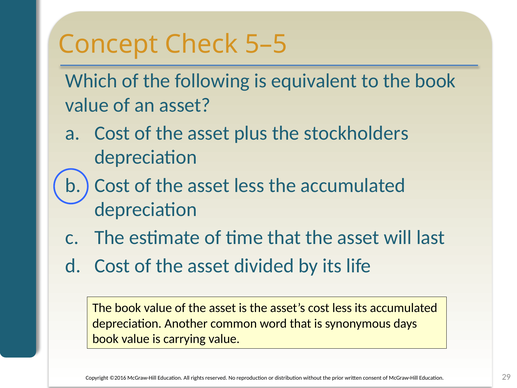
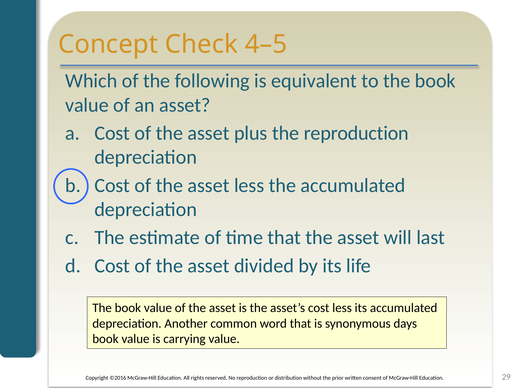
5–5: 5–5 -> 4–5
the stockholders: stockholders -> reproduction
